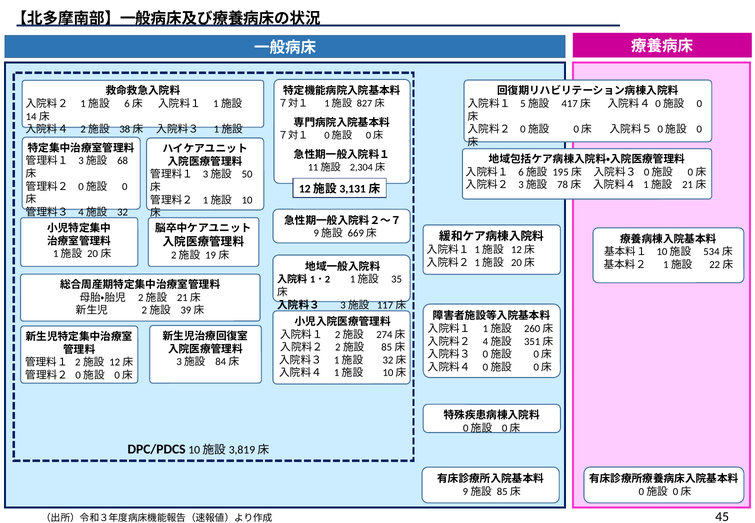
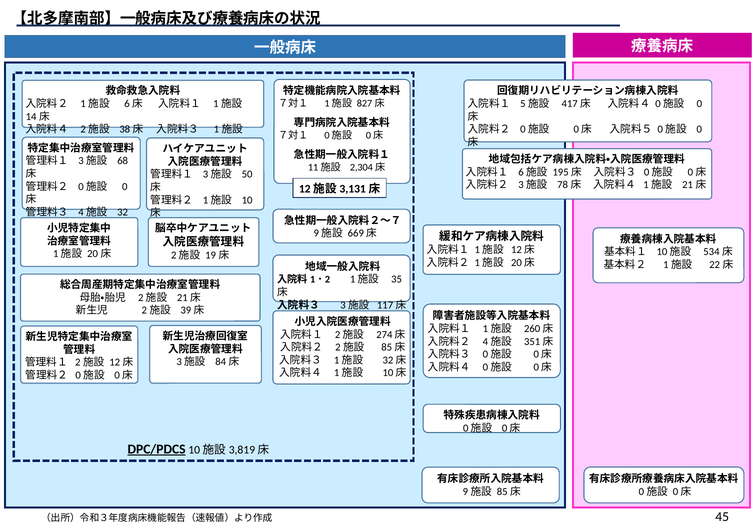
DPC/PDCS underline: none -> present
